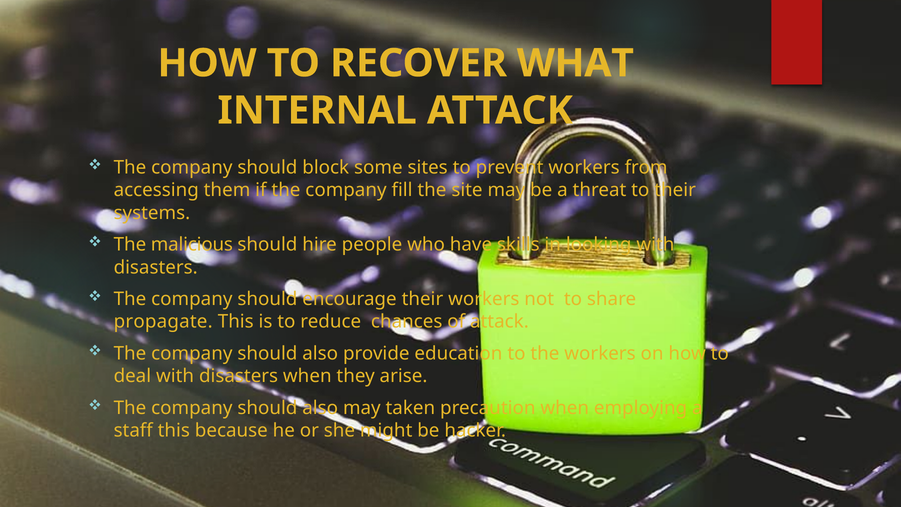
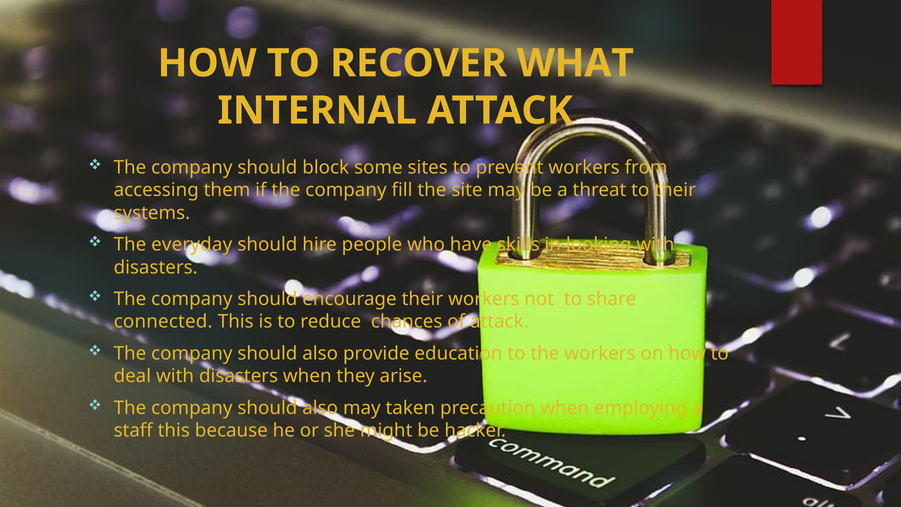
malicious: malicious -> everyday
propagate: propagate -> connected
